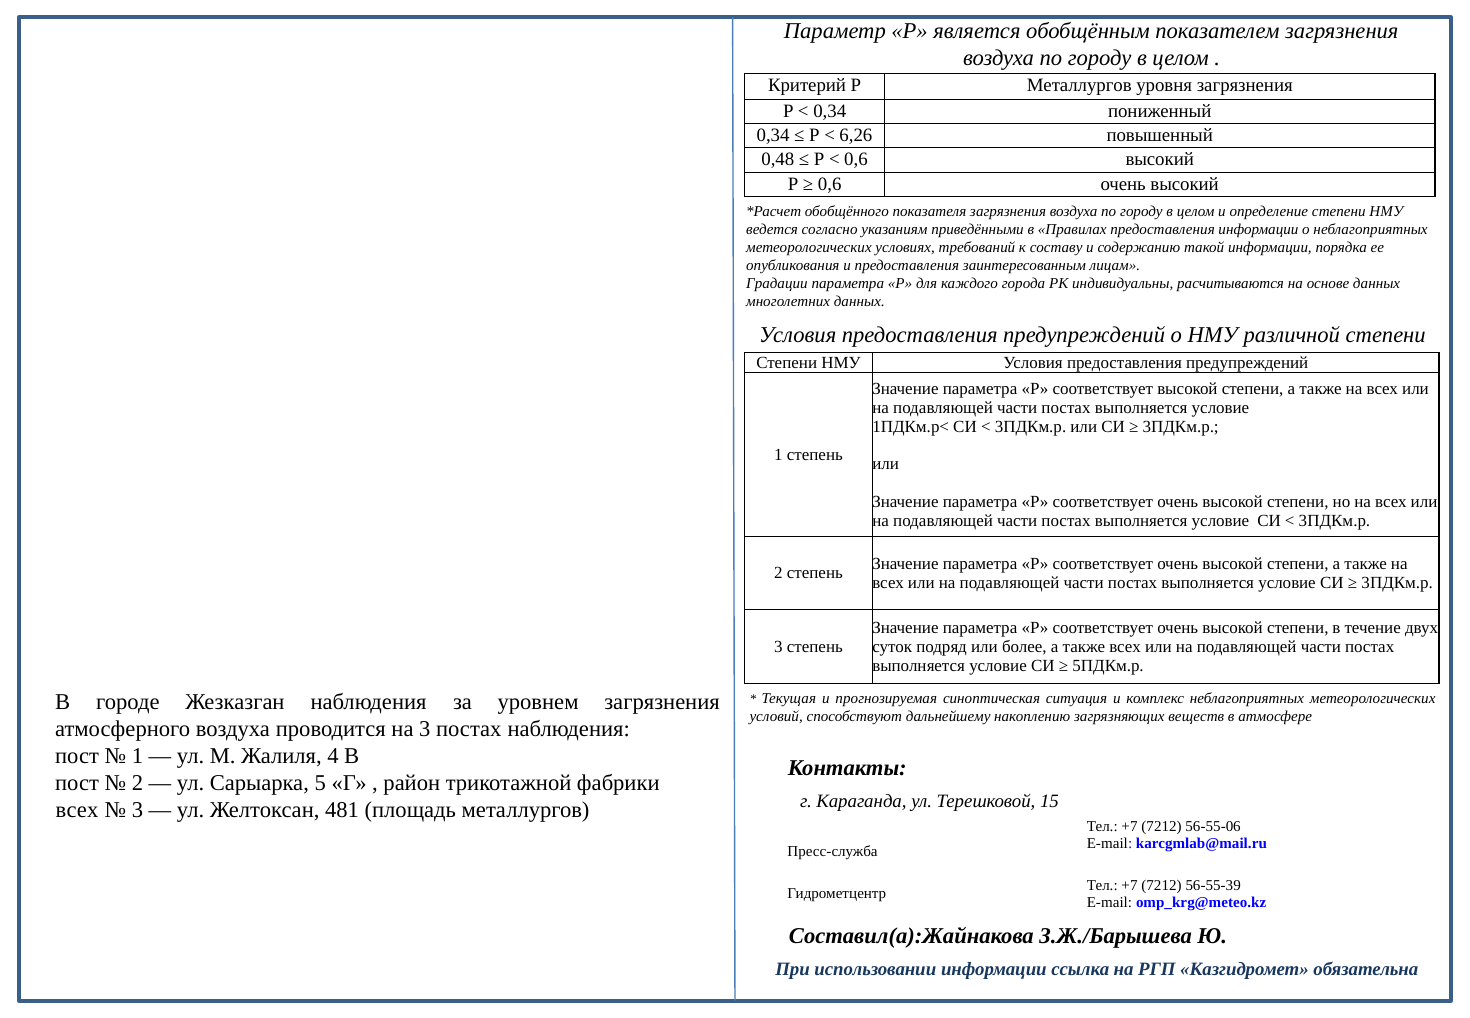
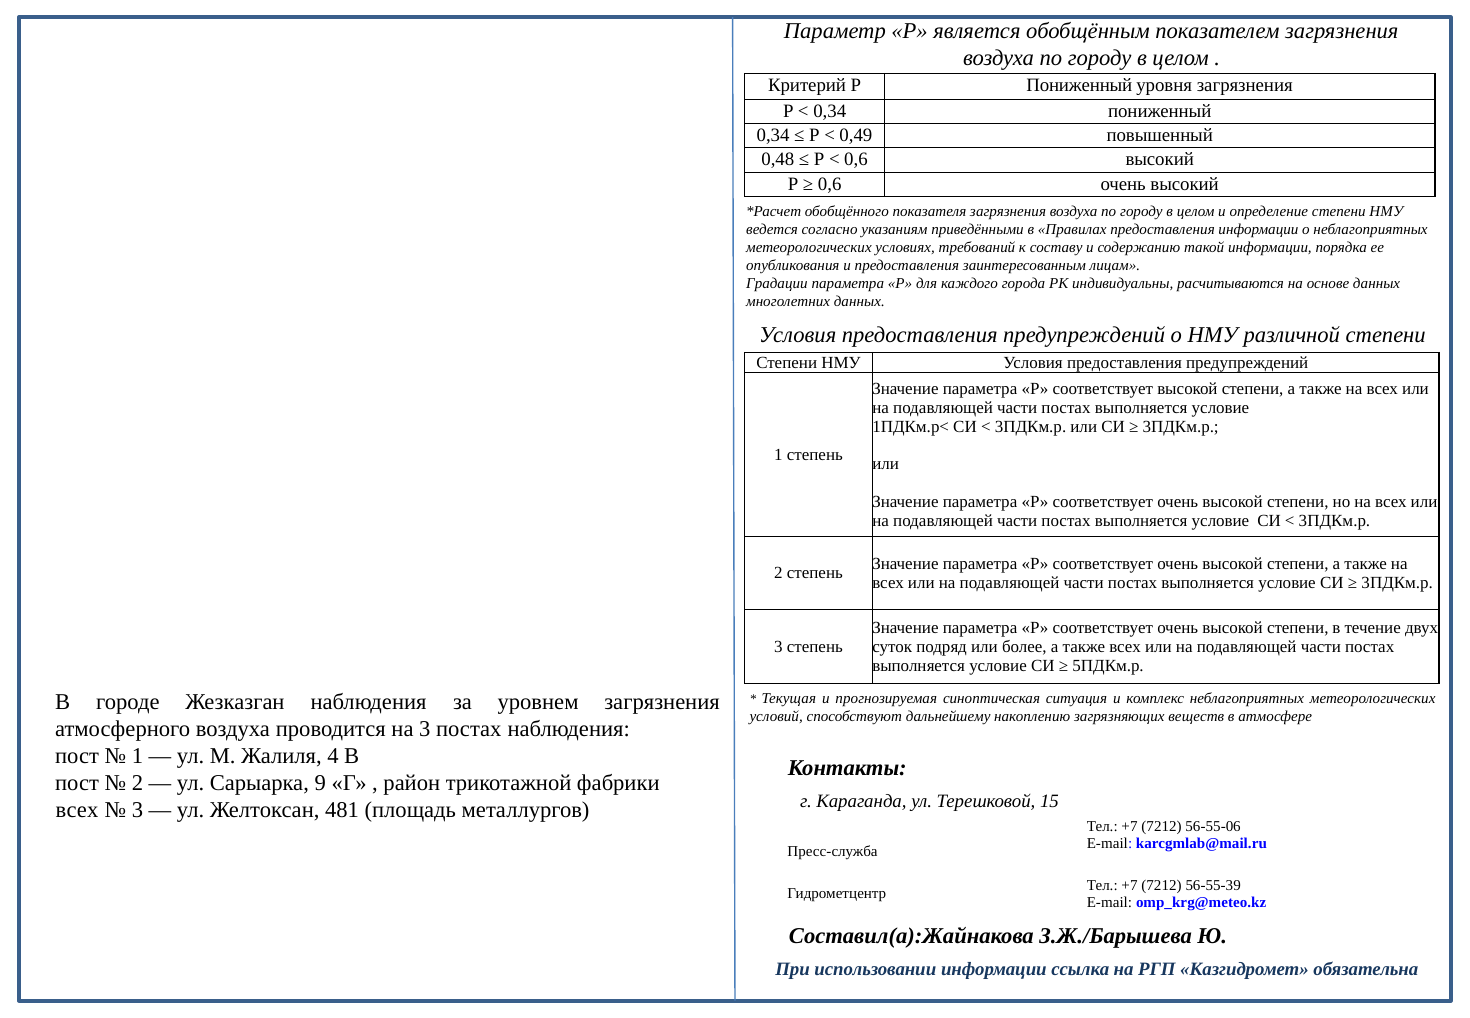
Р Металлургов: Металлургов -> Пониженный
6,26: 6,26 -> 0,49
5: 5 -> 9
